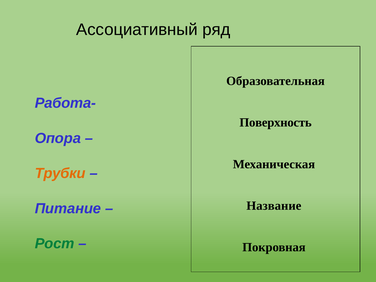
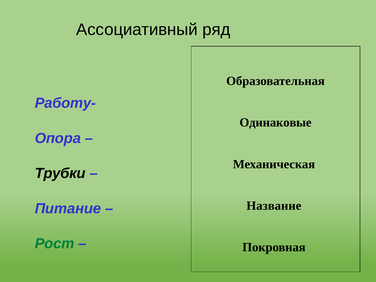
Работа-: Работа- -> Работу-
Поверхность: Поверхность -> Одинаковые
Трубки colour: orange -> black
